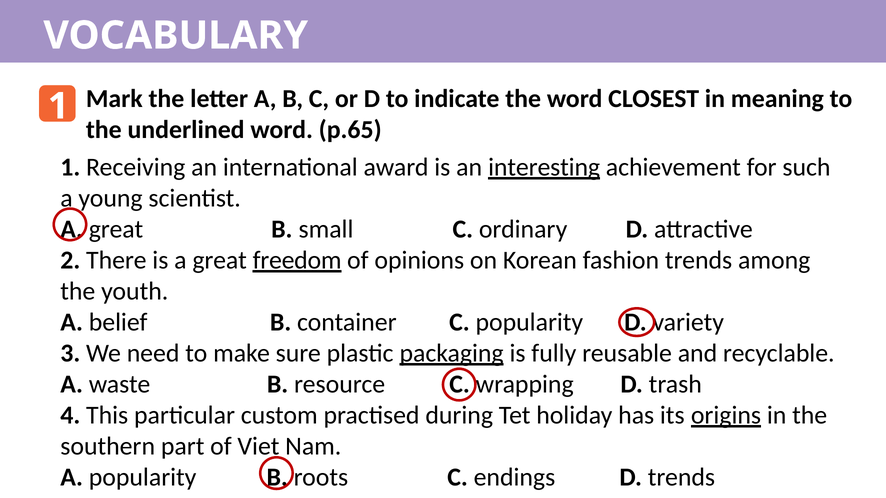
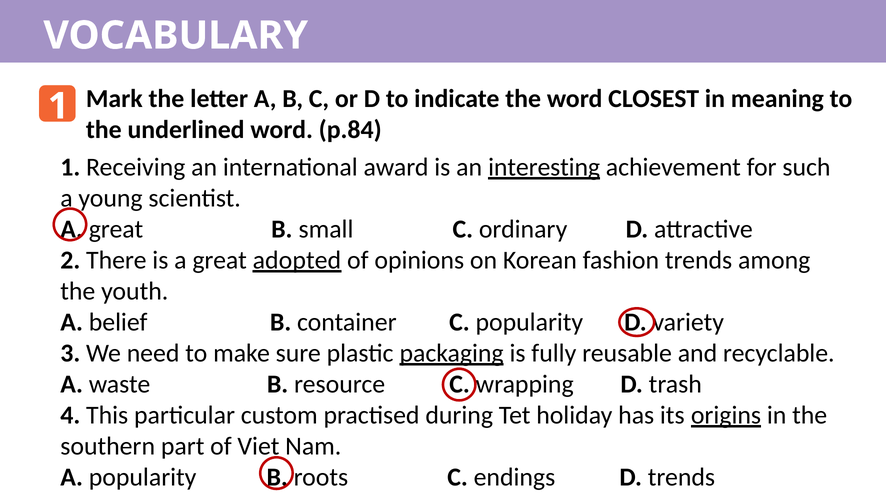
p.65: p.65 -> p.84
freedom: freedom -> adopted
